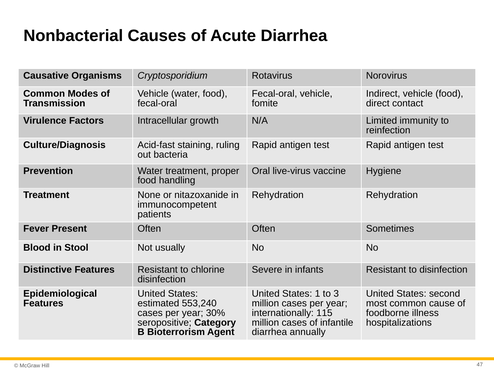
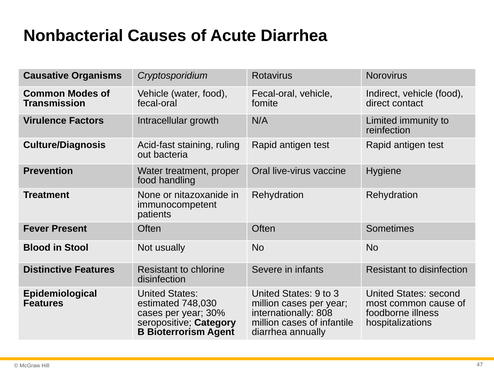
1: 1 -> 9
553,240: 553,240 -> 748,030
115: 115 -> 808
